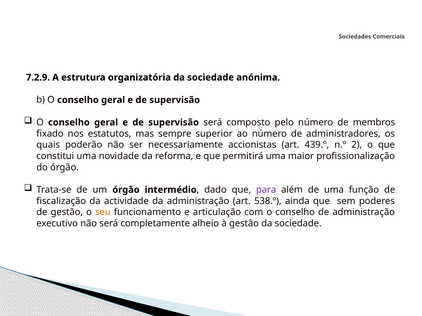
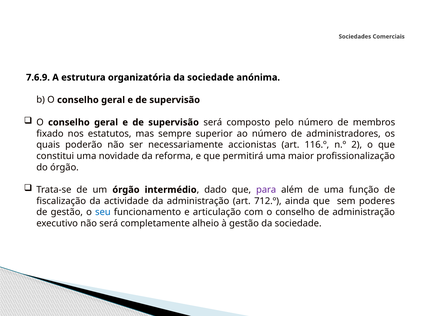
7.2.9: 7.2.9 -> 7.6.9
439.º: 439.º -> 116.º
538.º: 538.º -> 712.º
seu colour: orange -> blue
